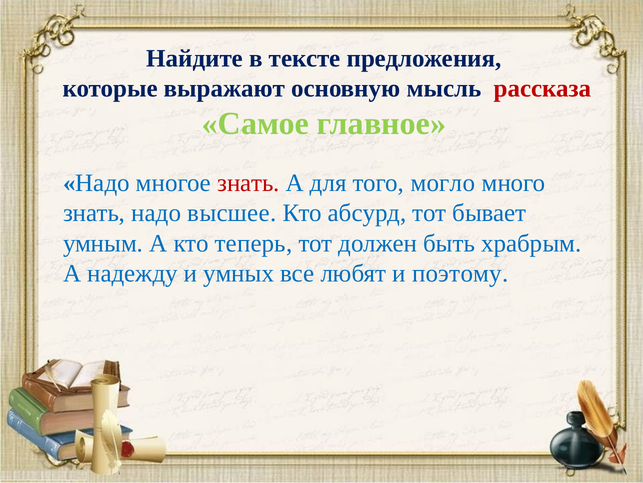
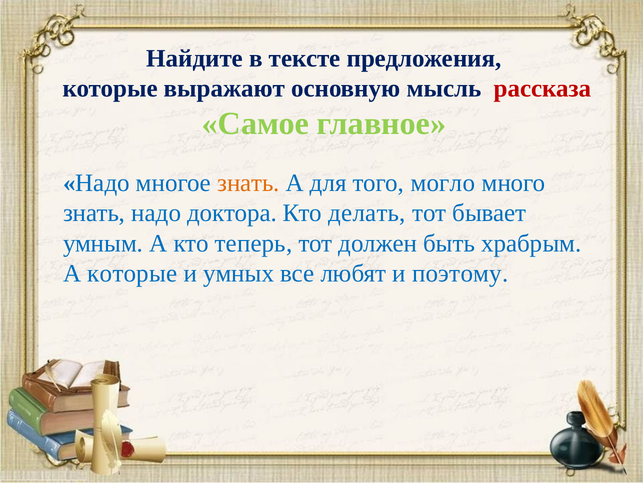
знать at (248, 183) colour: red -> orange
высшее: высшее -> доктора
абсурд: абсурд -> делать
А надежду: надежду -> которые
